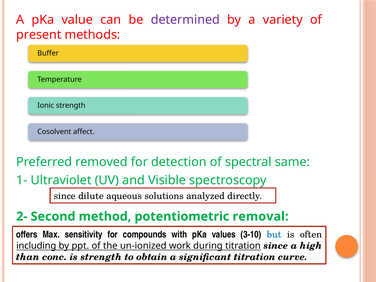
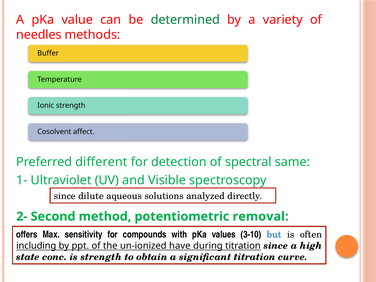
determined colour: purple -> green
present: present -> needles
removed: removed -> different
work: work -> have
than: than -> state
